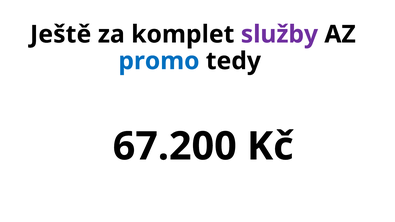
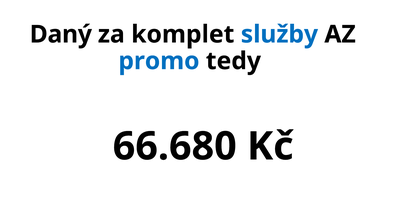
Ještě: Ještě -> Daný
služby colour: purple -> blue
67.200: 67.200 -> 66.680
